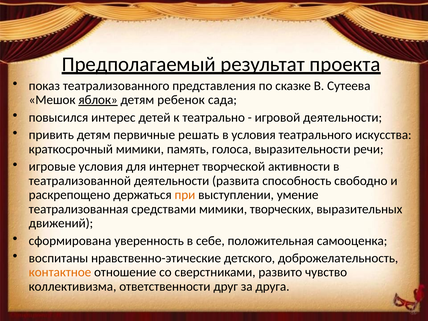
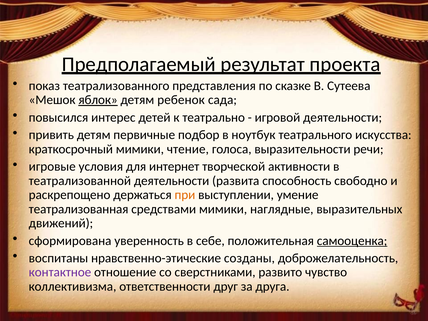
решать: решать -> подбор
в условия: условия -> ноутбук
память: память -> чтение
творческих: творческих -> наглядные
самооценка underline: none -> present
детского: детского -> созданы
контактное colour: orange -> purple
